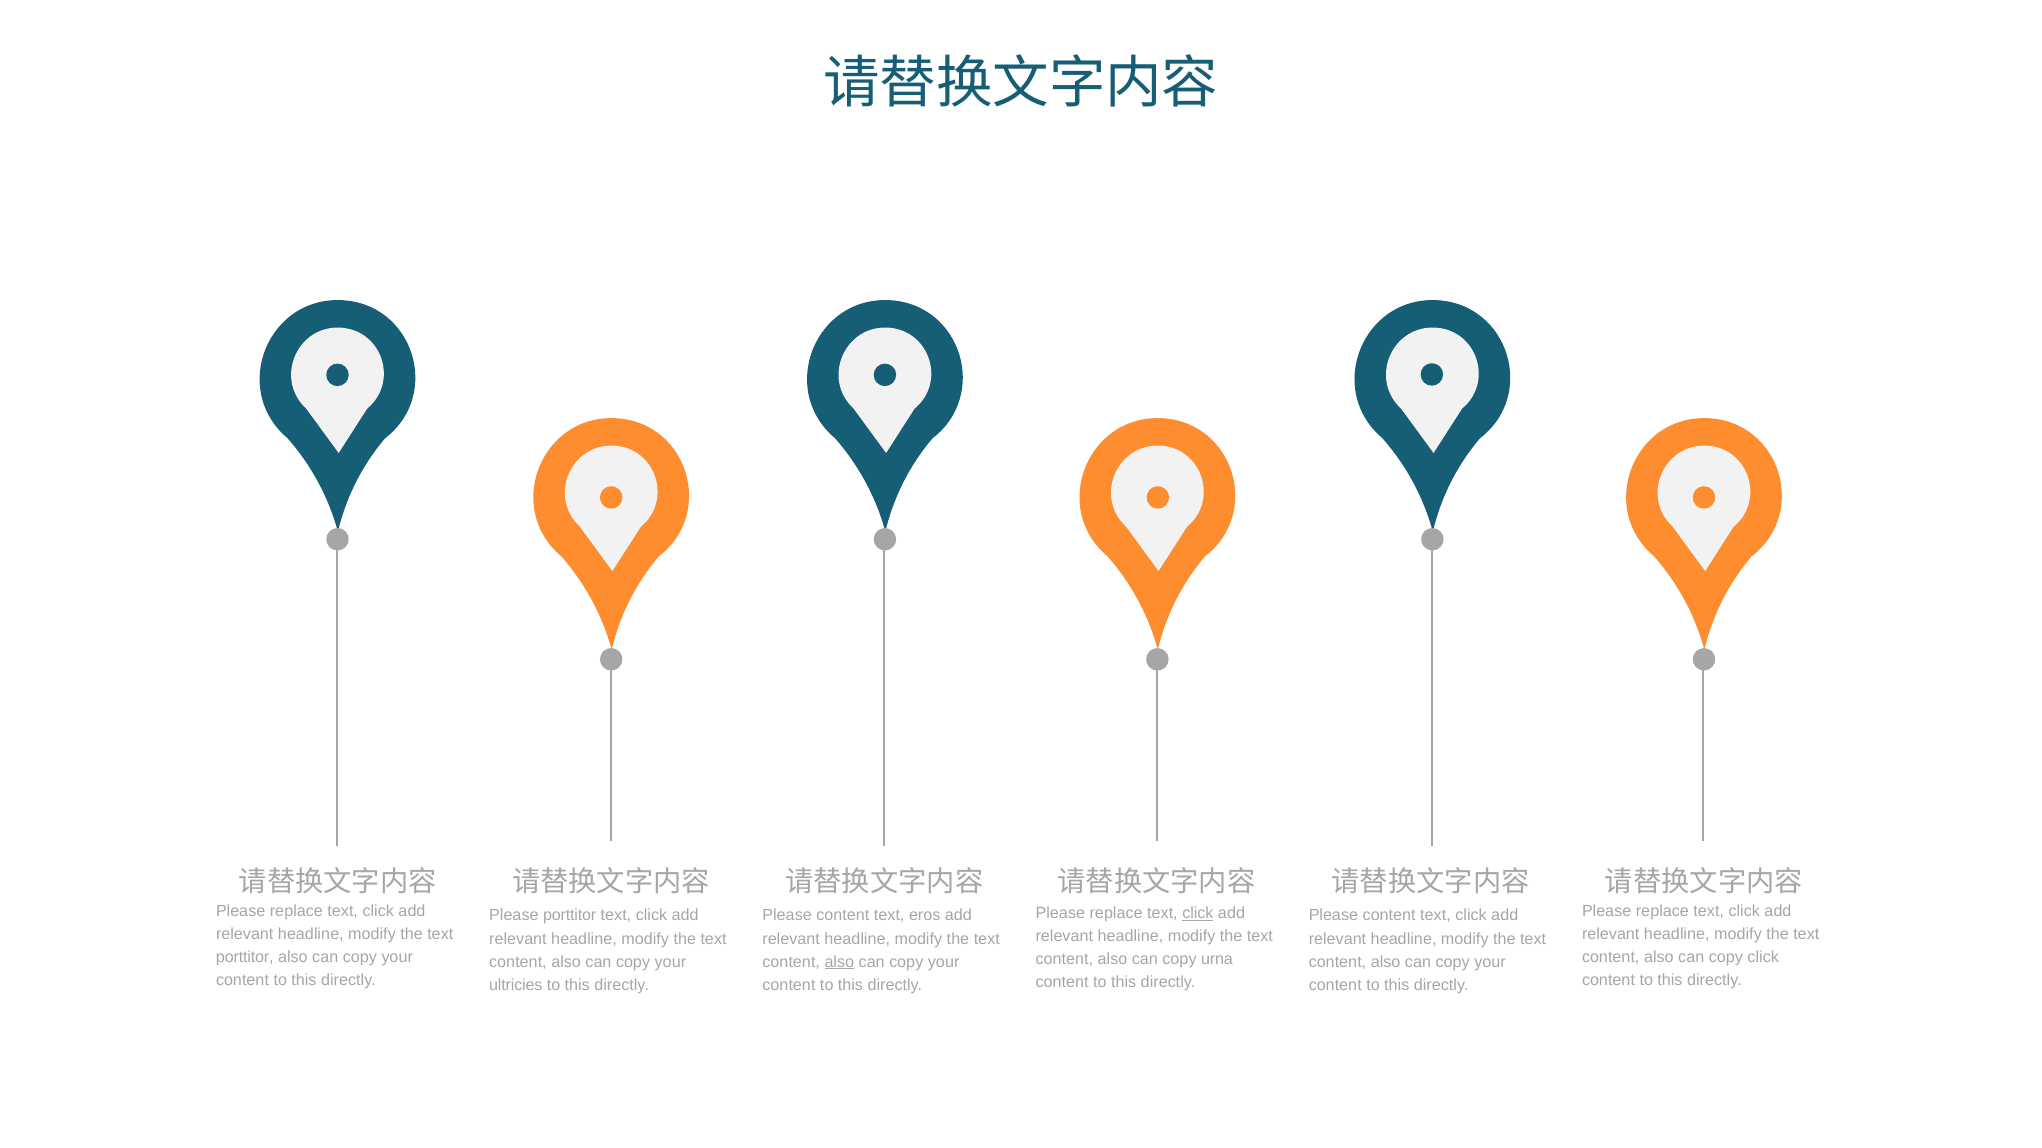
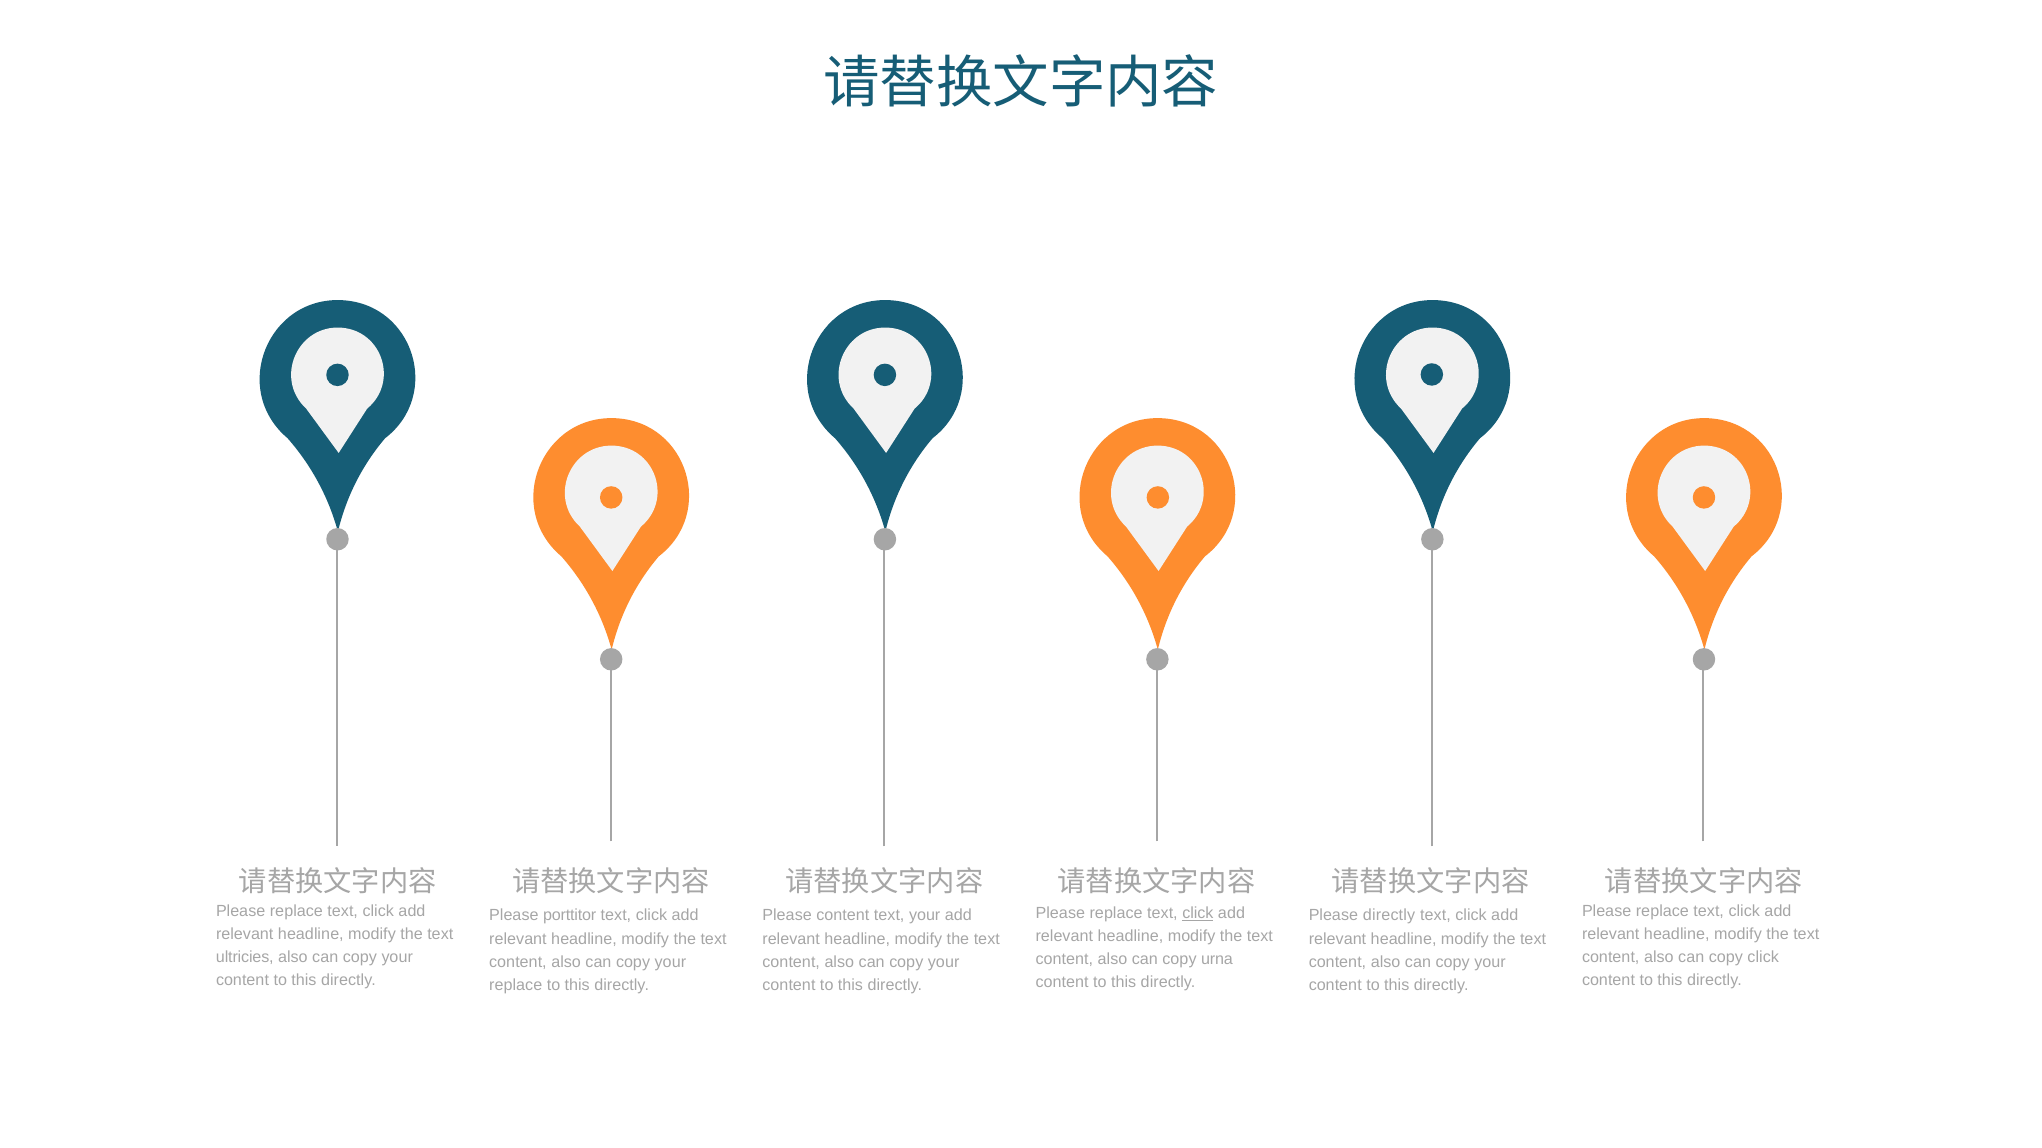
text eros: eros -> your
content at (1389, 916): content -> directly
porttitor at (245, 958): porttitor -> ultricies
also at (839, 962) underline: present -> none
ultricies at (516, 985): ultricies -> replace
